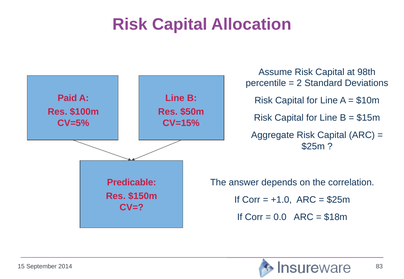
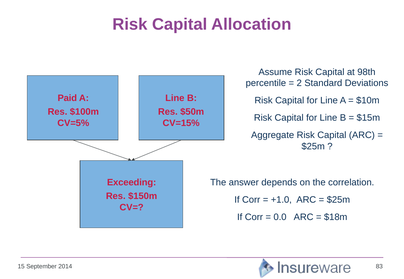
Predicable: Predicable -> Exceeding
